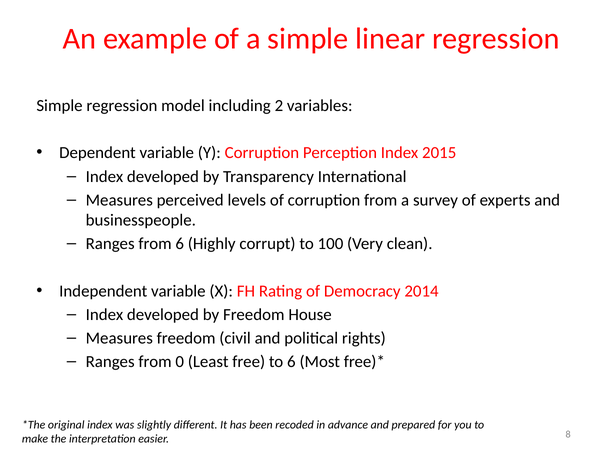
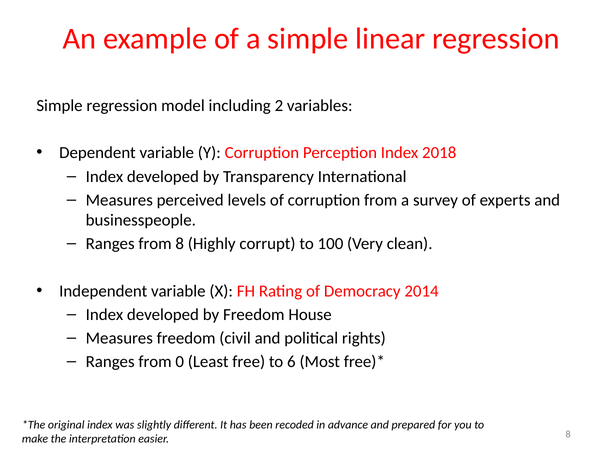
2015: 2015 -> 2018
from 6: 6 -> 8
